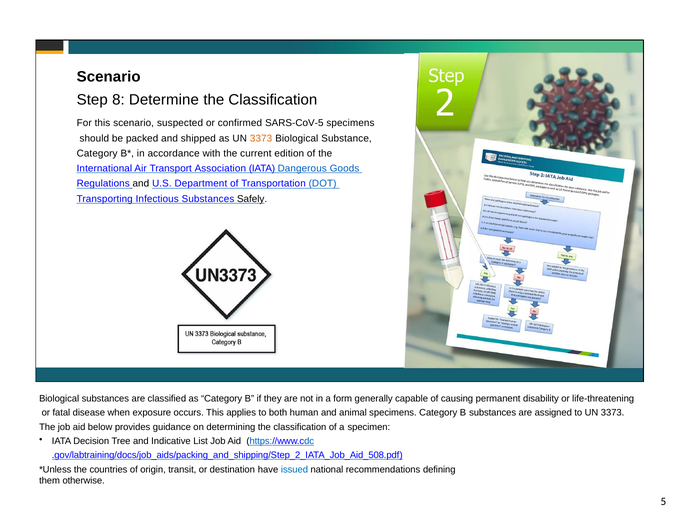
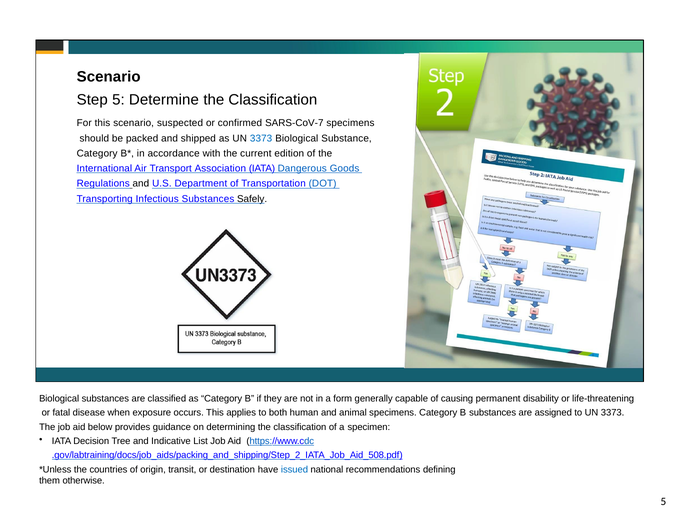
Step 8: 8 -> 5
SARS-CoV-5: SARS-CoV-5 -> SARS-CoV-7
3373 at (261, 138) colour: orange -> blue
